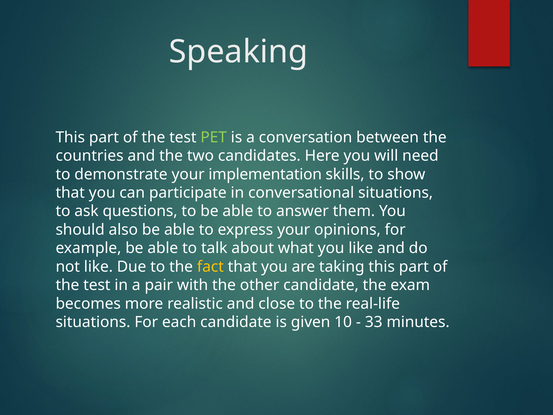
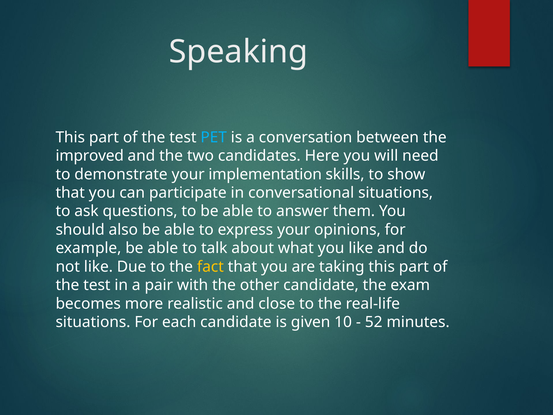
PET colour: light green -> light blue
countries: countries -> improved
33: 33 -> 52
